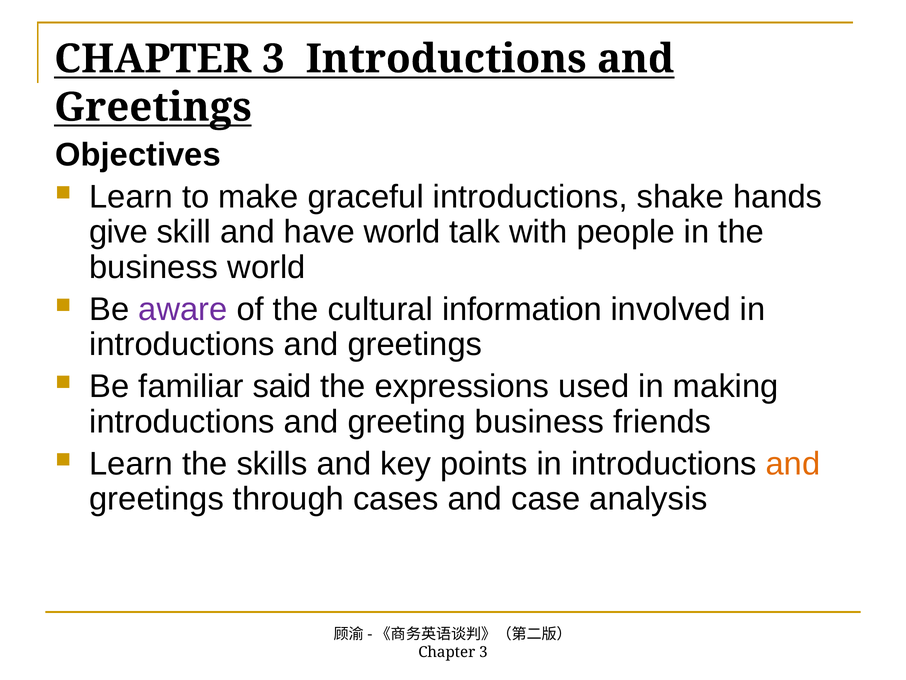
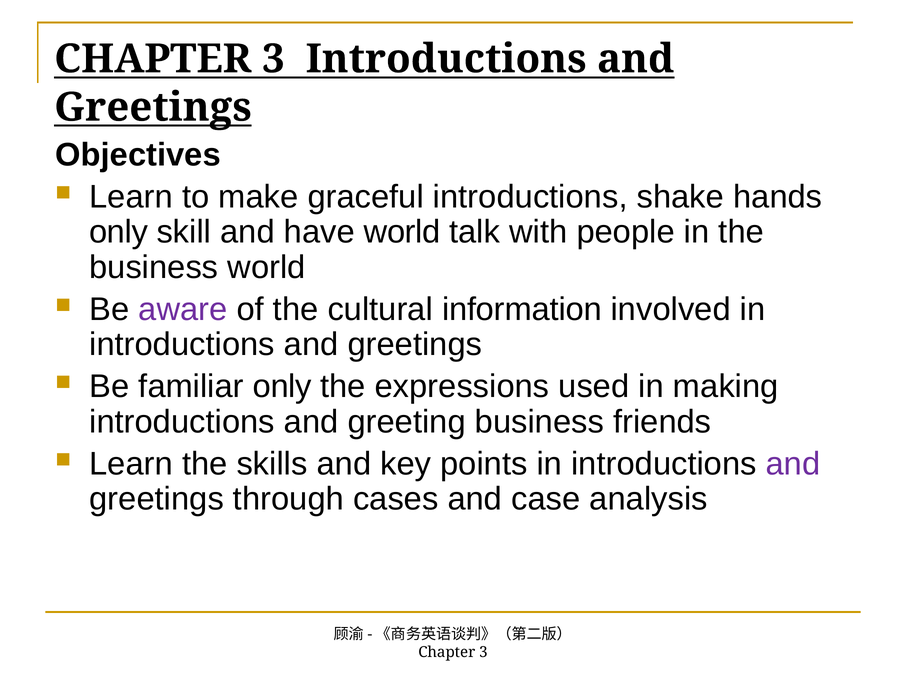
give at (119, 232): give -> only
familiar said: said -> only
and at (793, 463) colour: orange -> purple
